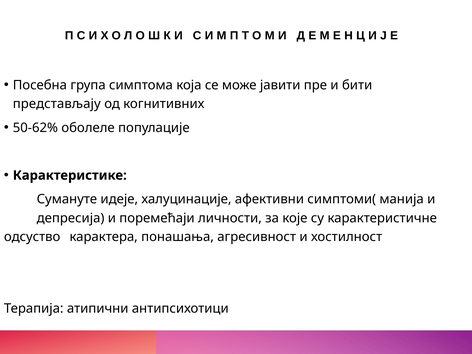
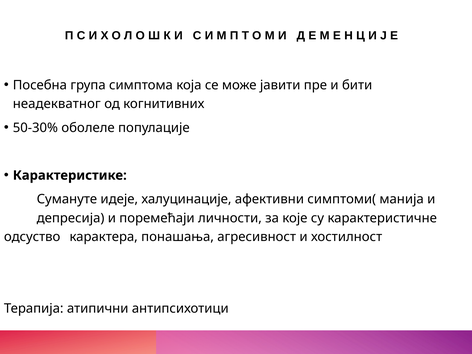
представљају: представљају -> неадекватног
50-62%: 50-62% -> 50-30%
